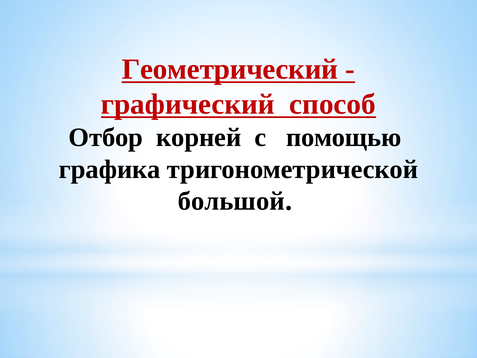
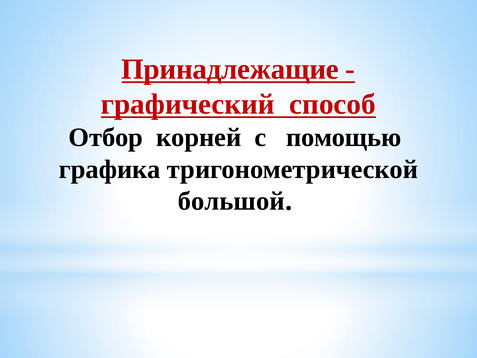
Геометрический: Геометрический -> Принадлежащие
